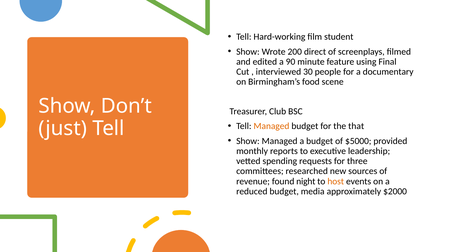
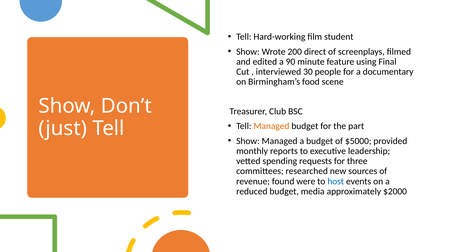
that: that -> part
night: night -> were
host colour: orange -> blue
